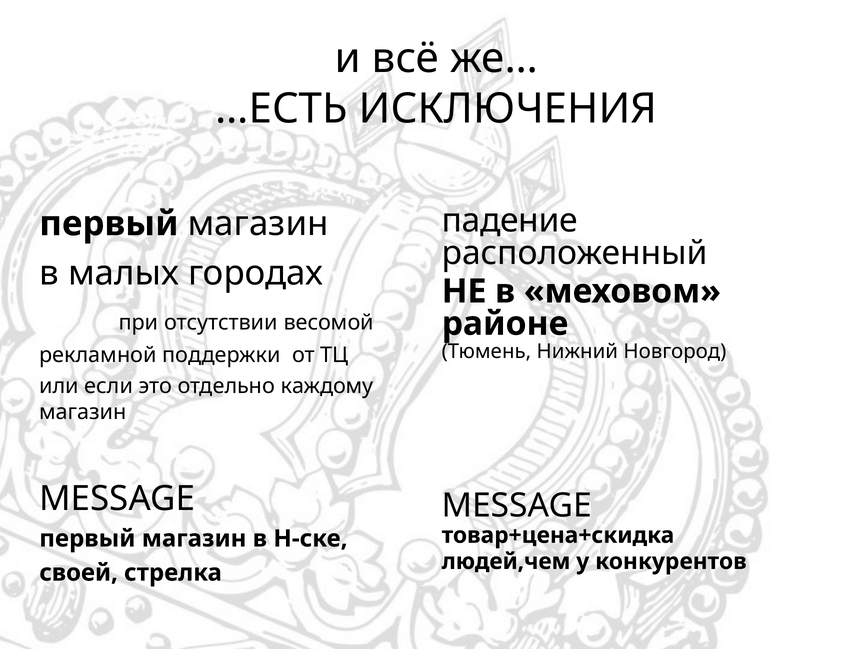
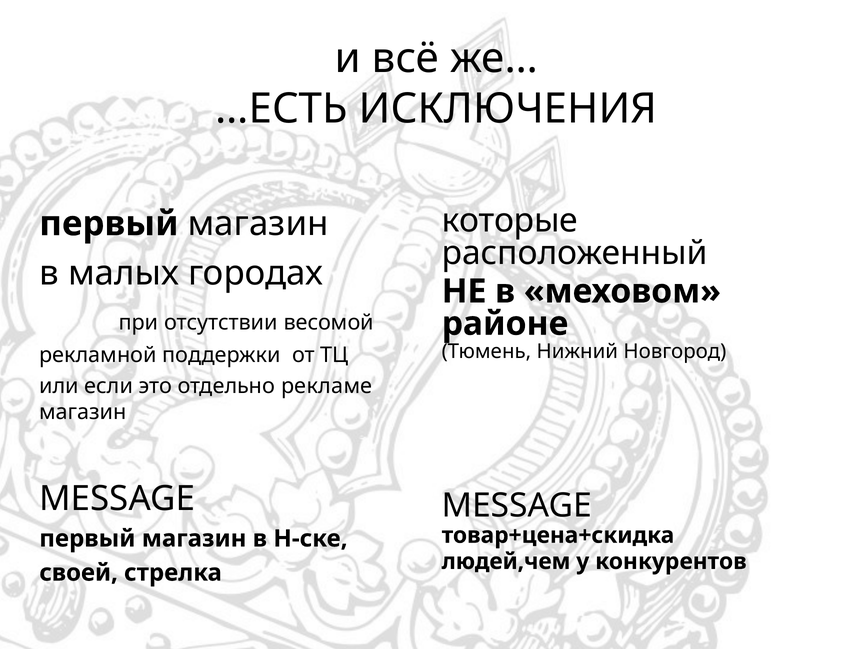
падение: падение -> которые
каждому: каждому -> рекламе
